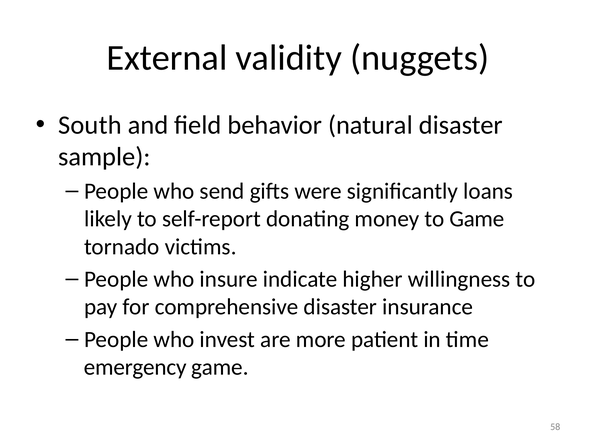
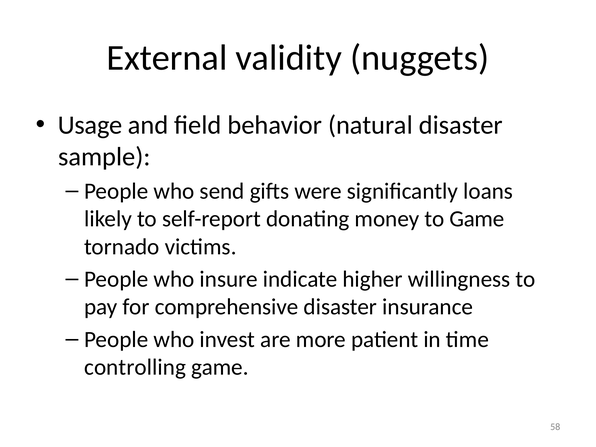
South: South -> Usage
emergency: emergency -> controlling
